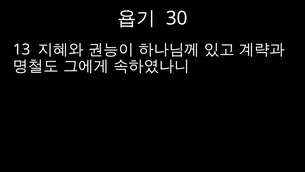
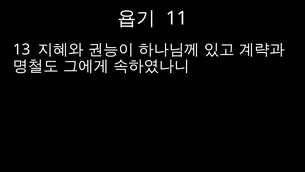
30: 30 -> 11
